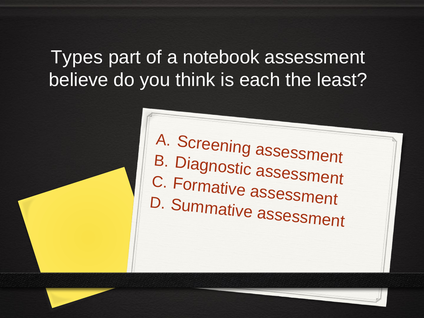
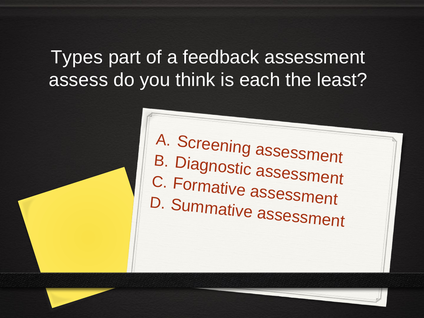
notebook: notebook -> feedback
believe: believe -> assess
